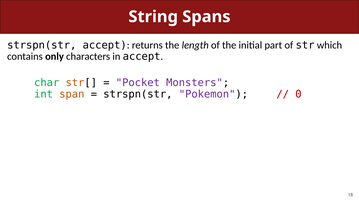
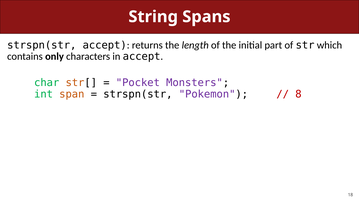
0: 0 -> 8
